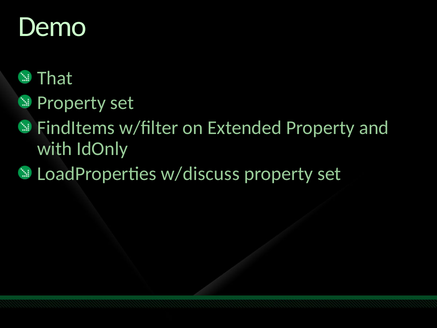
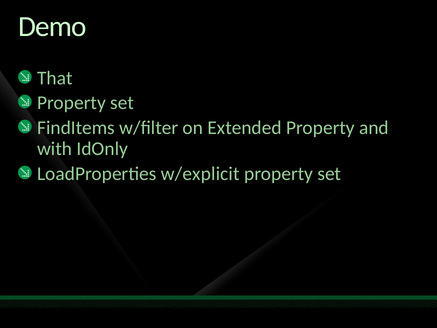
w/discuss: w/discuss -> w/explicit
